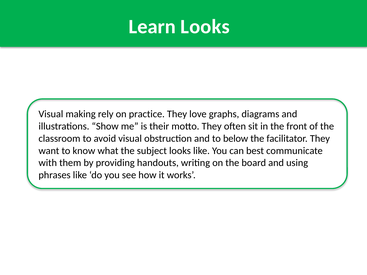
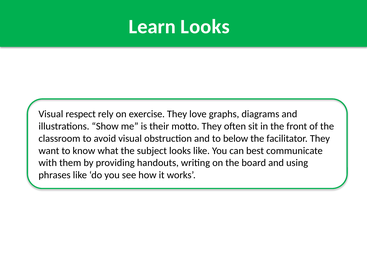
making: making -> respect
practice: practice -> exercise
